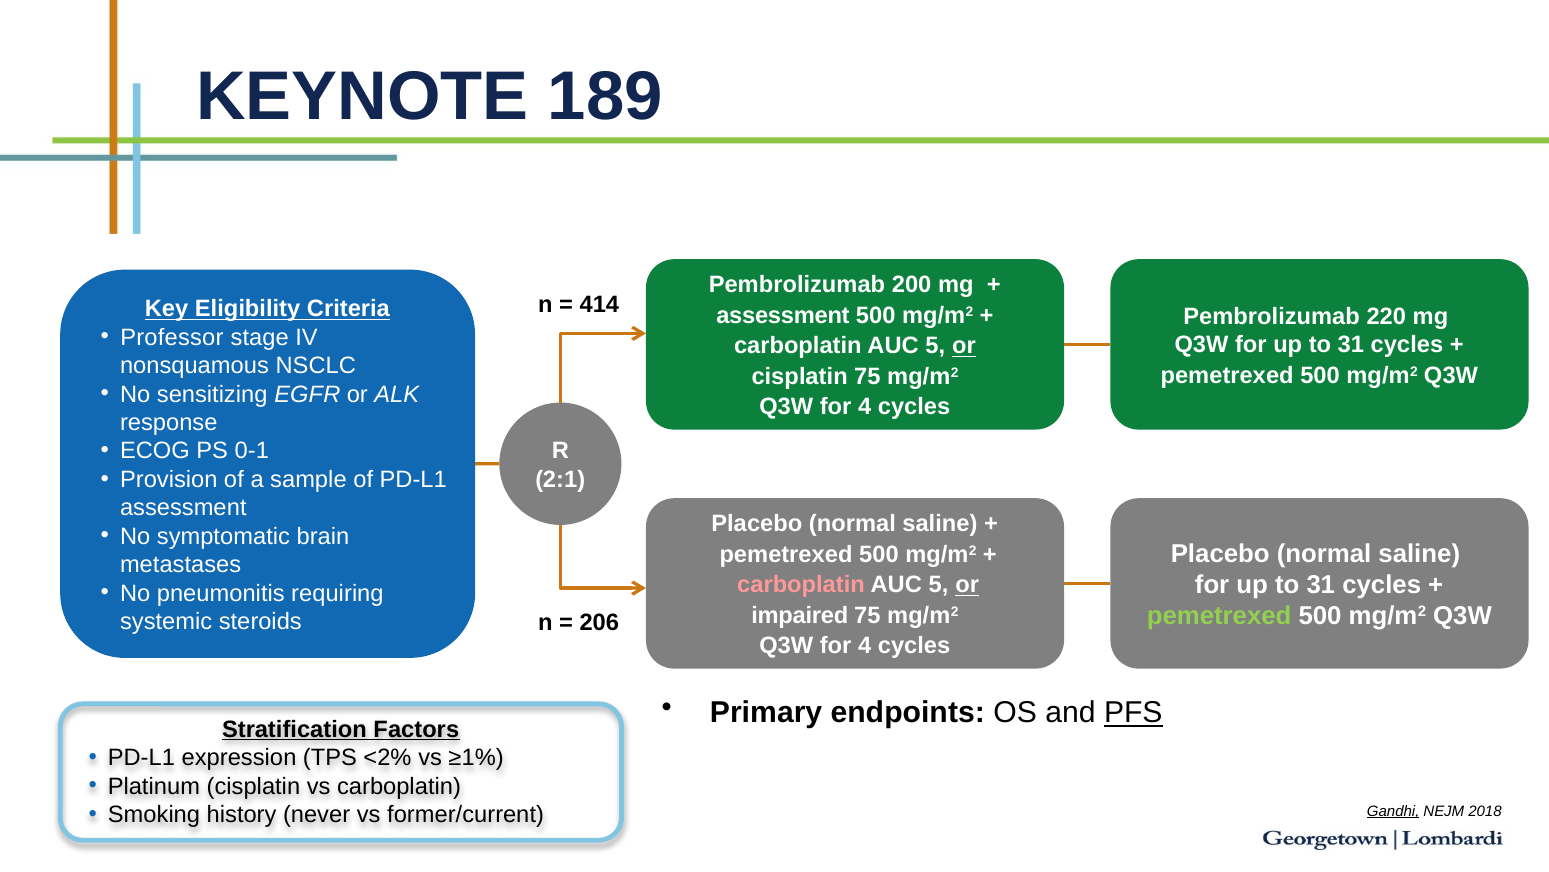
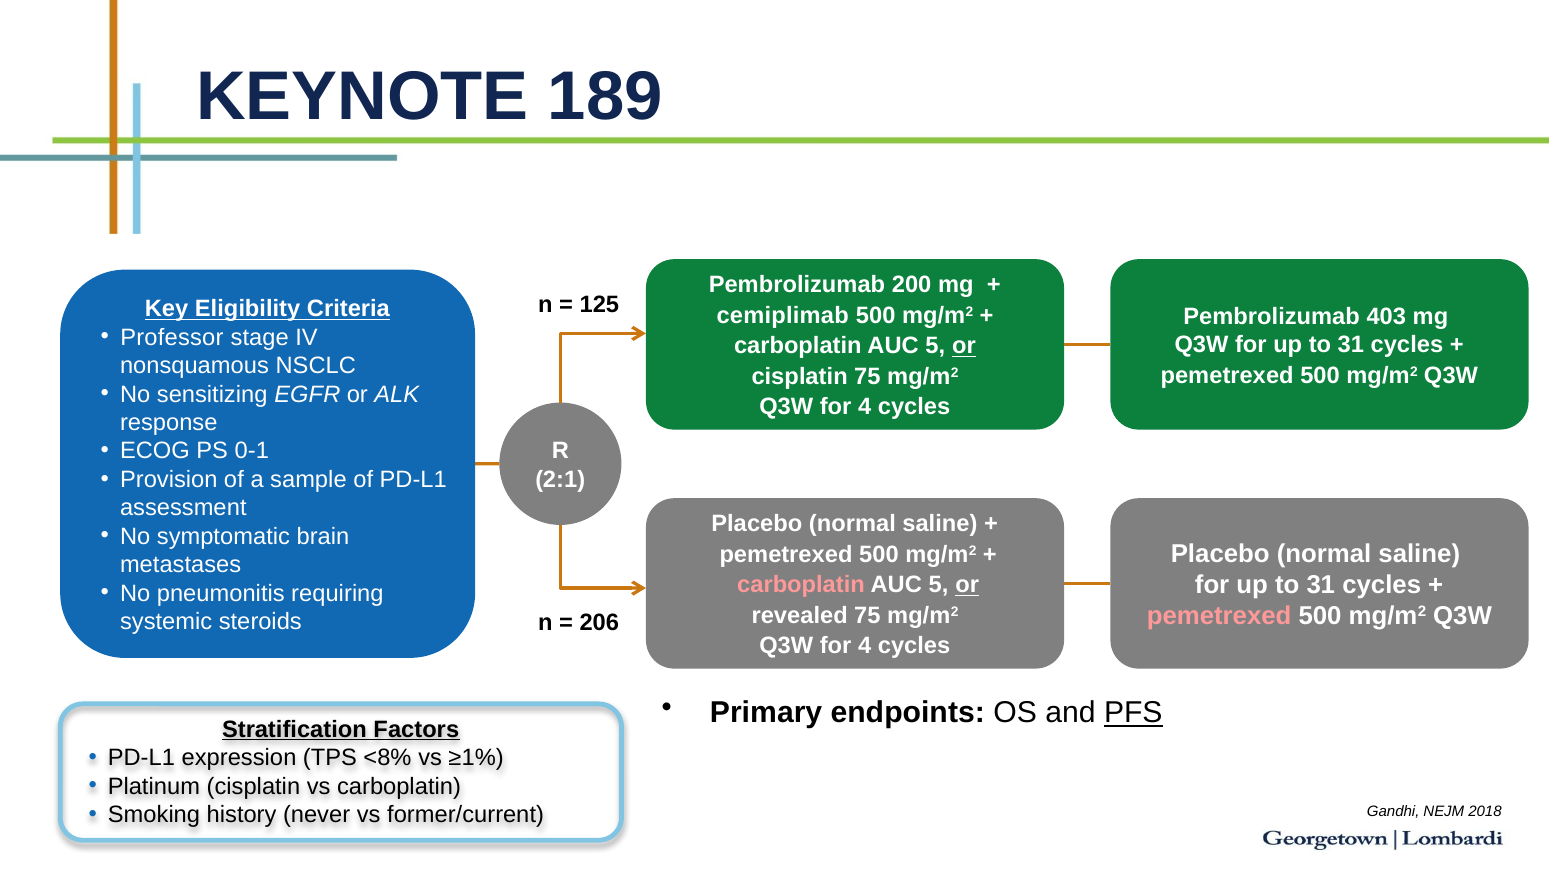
414: 414 -> 125
assessment at (783, 315): assessment -> cemiplimab
220: 220 -> 403
pemetrexed at (1219, 616) colour: light green -> pink
impaired: impaired -> revealed
<2%: <2% -> <8%
Gandhi underline: present -> none
